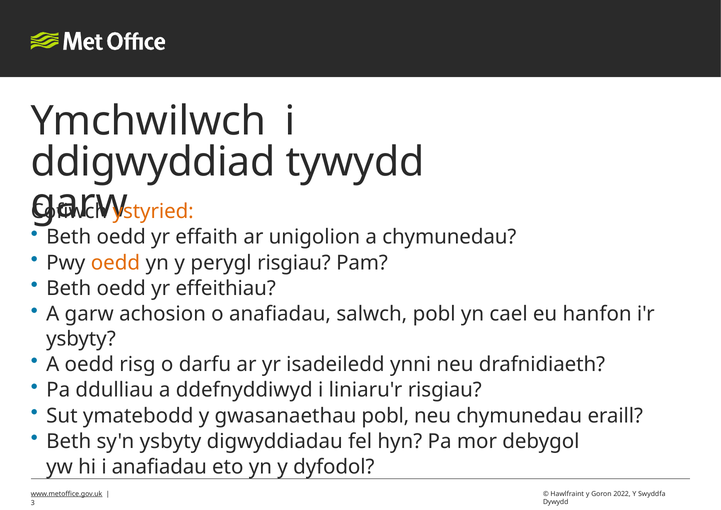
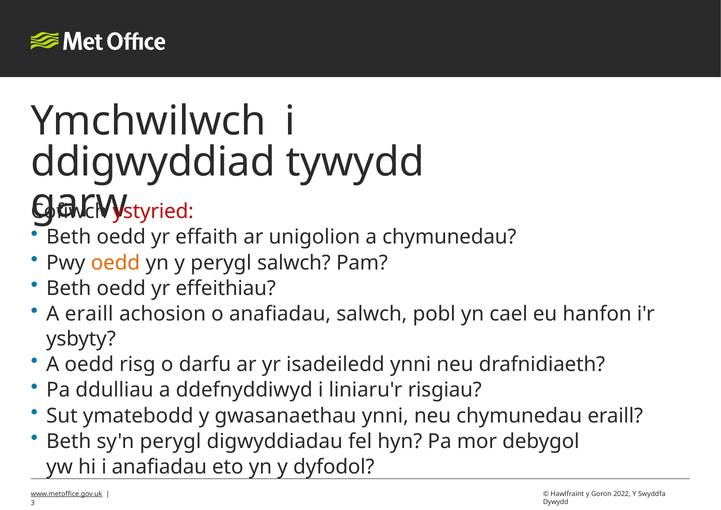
ystyried colour: orange -> red
perygl risgiau: risgiau -> salwch
A garw: garw -> eraill
gwasanaethau pobl: pobl -> ynni
sy'n ysbyty: ysbyty -> perygl
